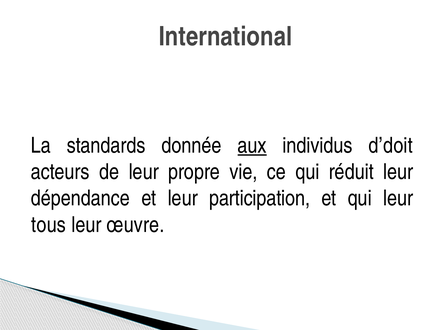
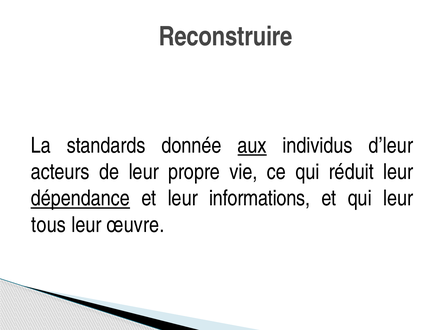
International: International -> Reconstruire
d’doit: d’doit -> d’leur
dépendance underline: none -> present
participation: participation -> informations
